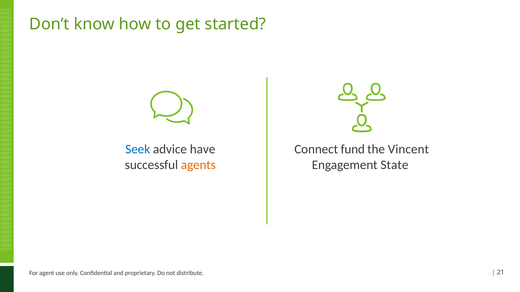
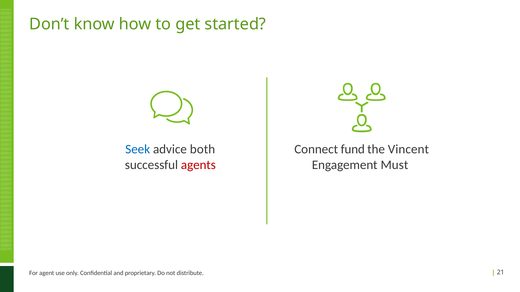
have: have -> both
agents colour: orange -> red
State: State -> Must
